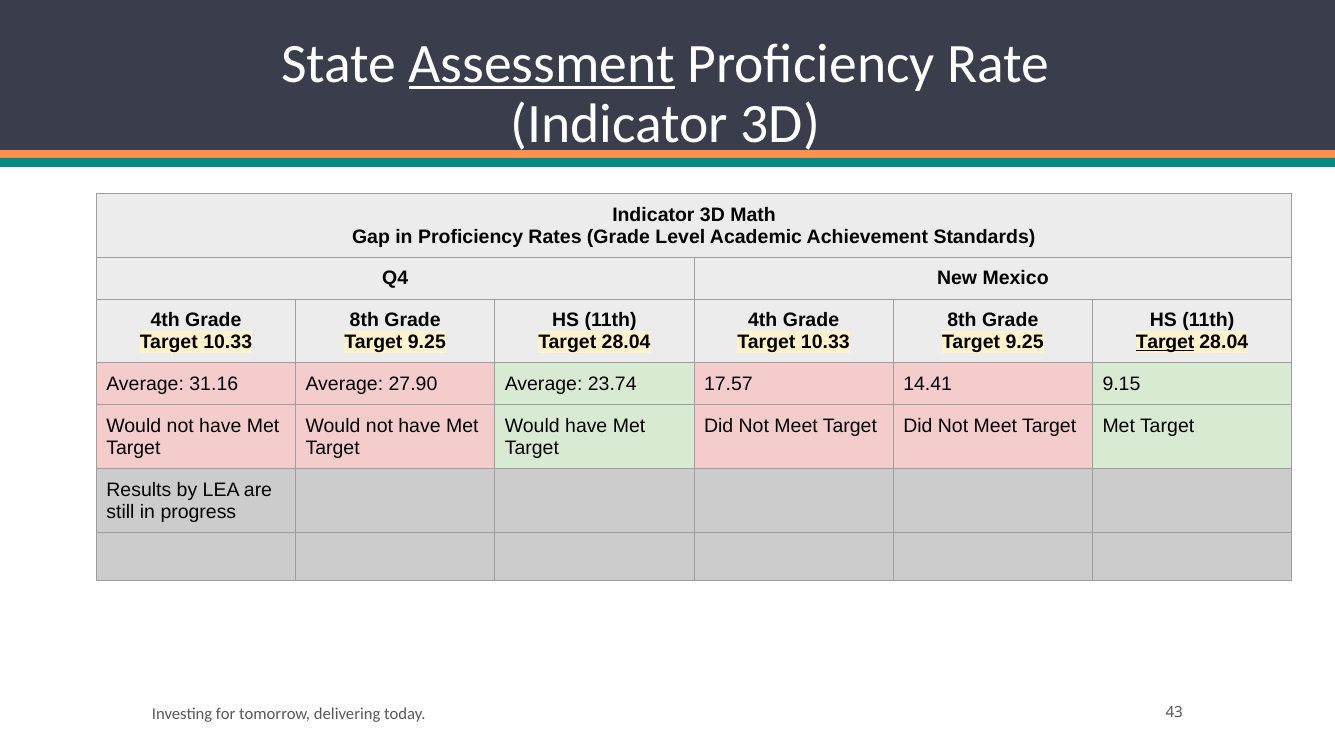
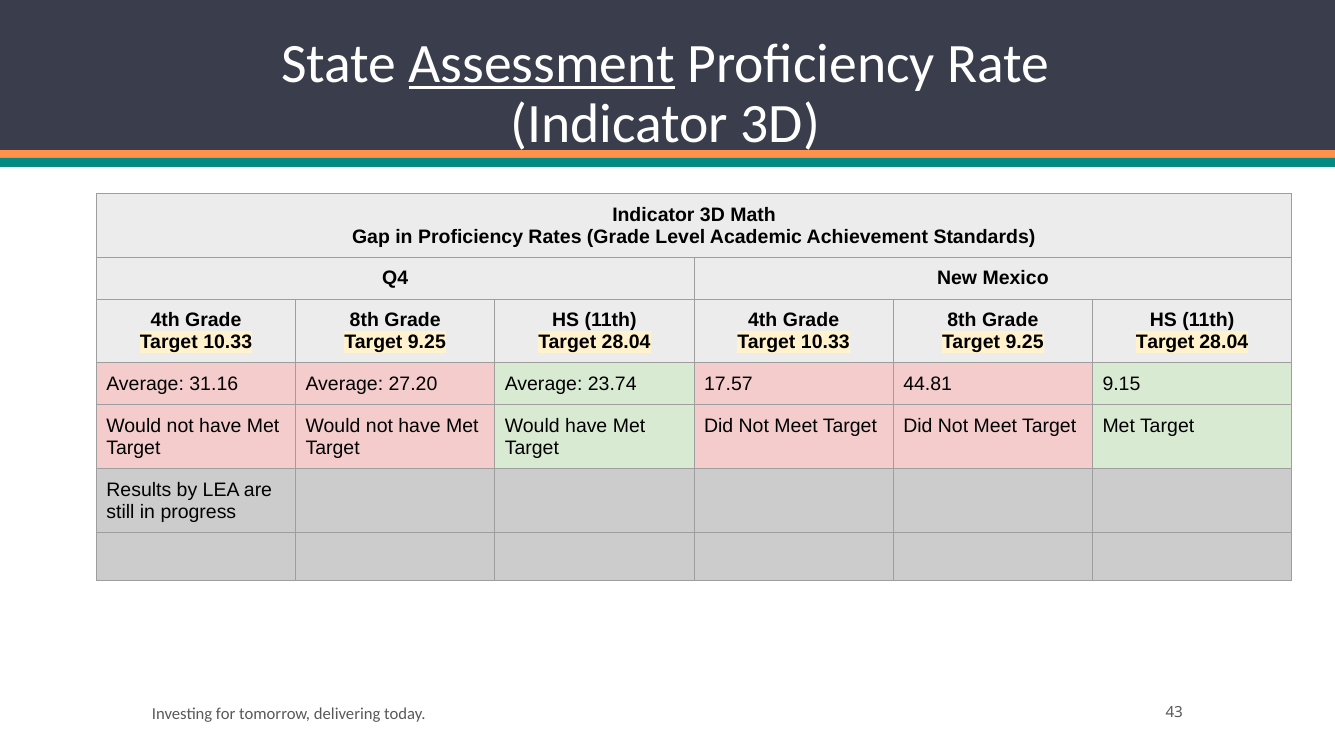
Target at (1165, 342) underline: present -> none
27.90: 27.90 -> 27.20
14.41: 14.41 -> 44.81
